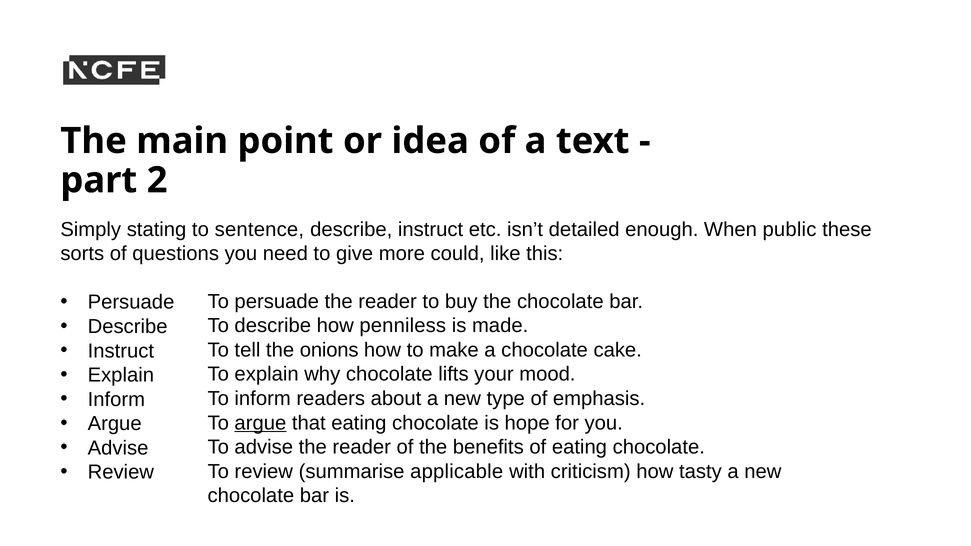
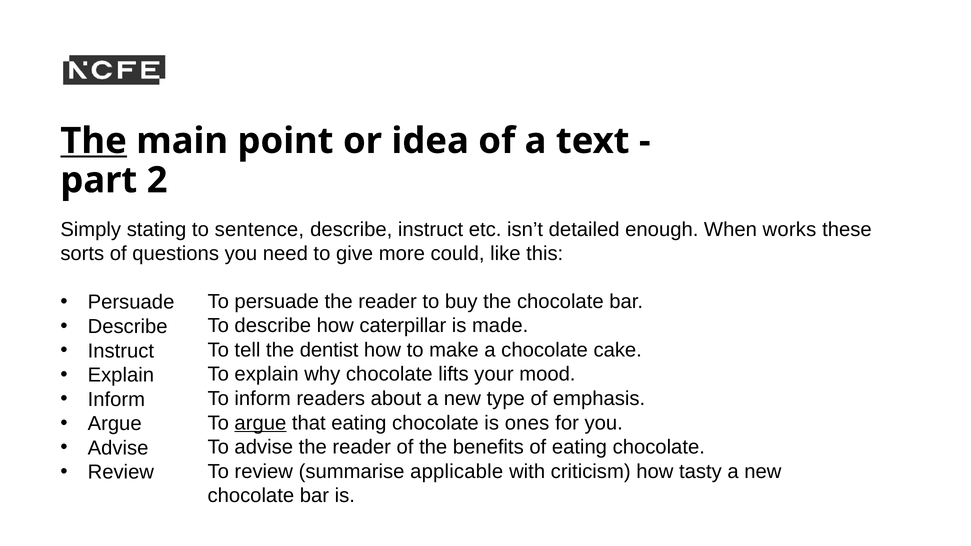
The at (94, 141) underline: none -> present
public: public -> works
penniless: penniless -> caterpillar
onions: onions -> dentist
hope: hope -> ones
